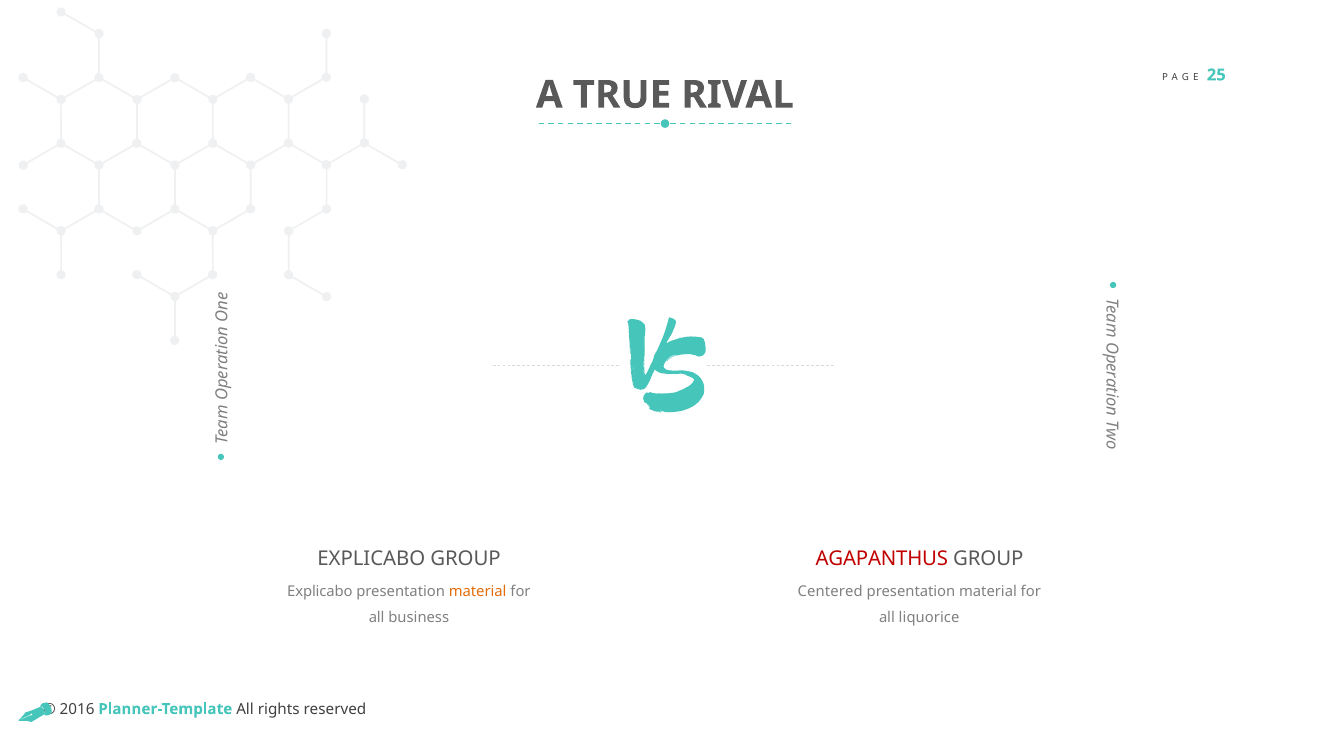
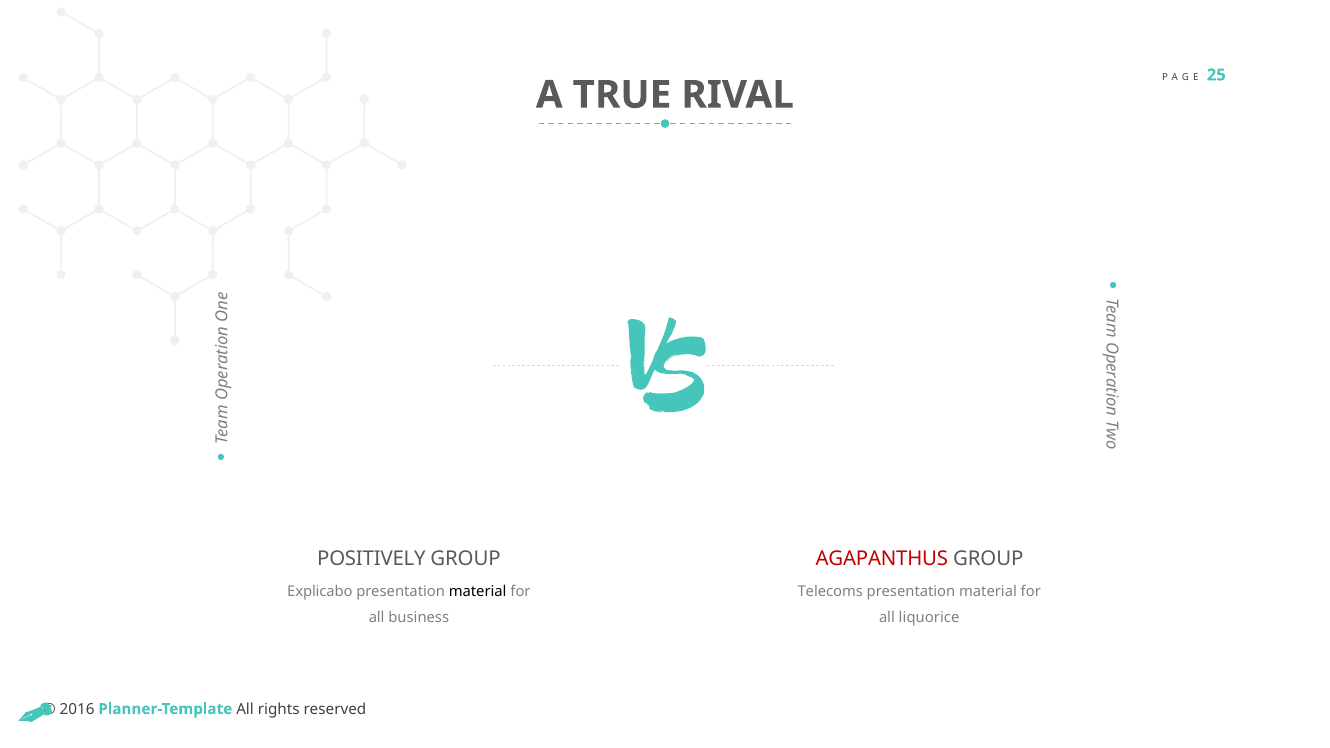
EXPLICABO at (371, 559): EXPLICABO -> POSITIVELY
material at (478, 591) colour: orange -> black
Centered: Centered -> Telecoms
